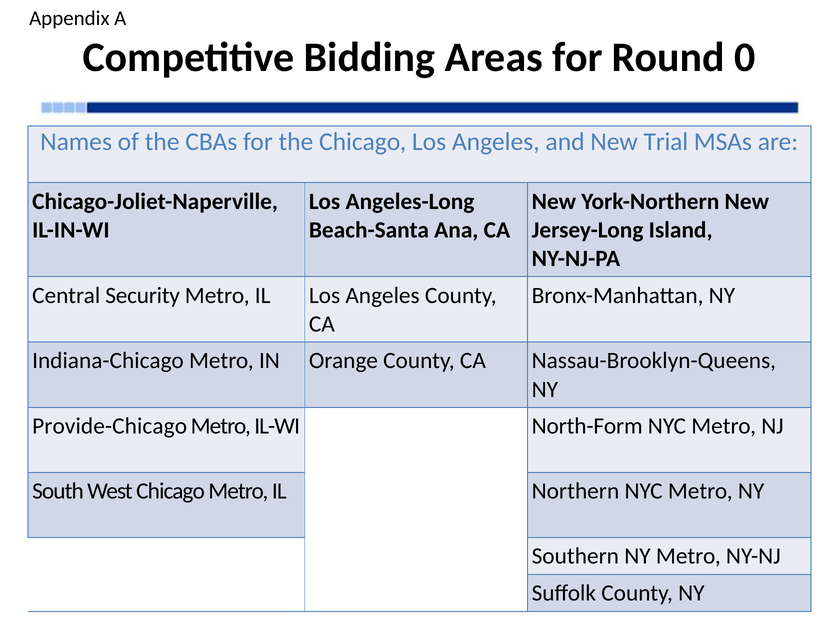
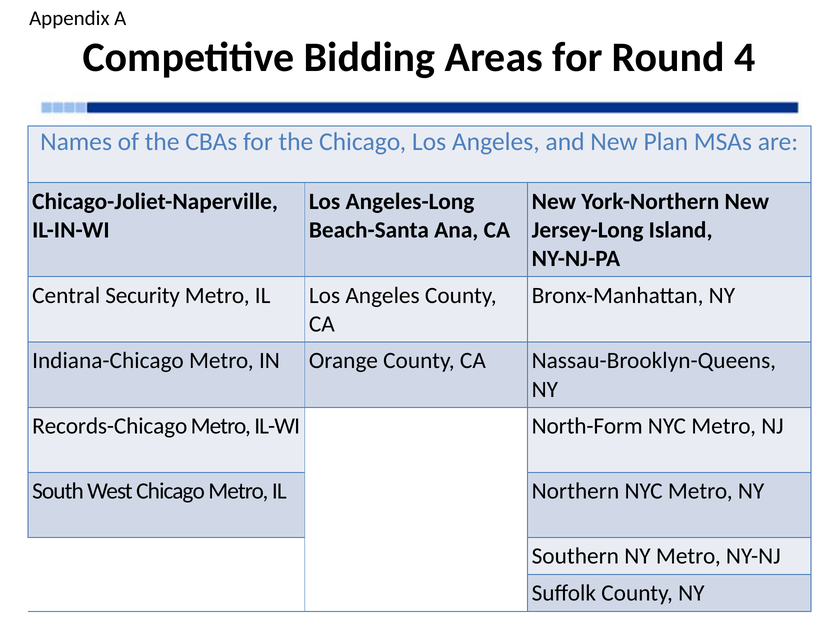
0: 0 -> 4
Trial: Trial -> Plan
Provide-Chicago: Provide-Chicago -> Records-Chicago
